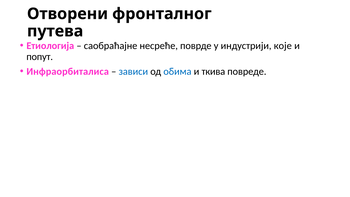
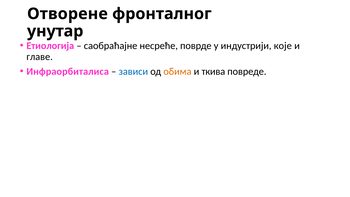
Отворени: Отворени -> Отворене
путева: путева -> унутар
попут: попут -> главе
обима colour: blue -> orange
